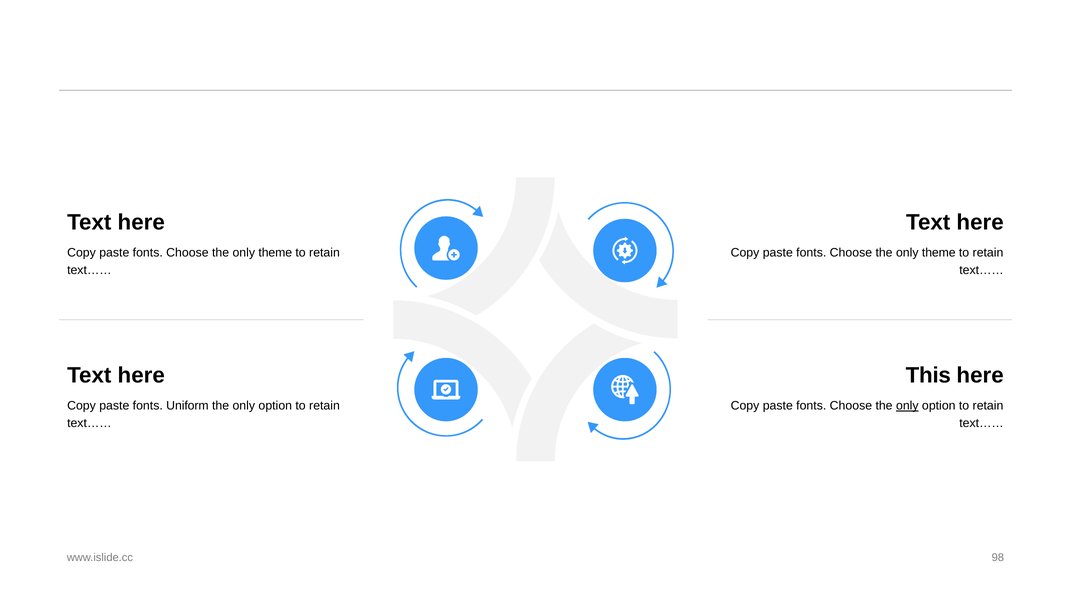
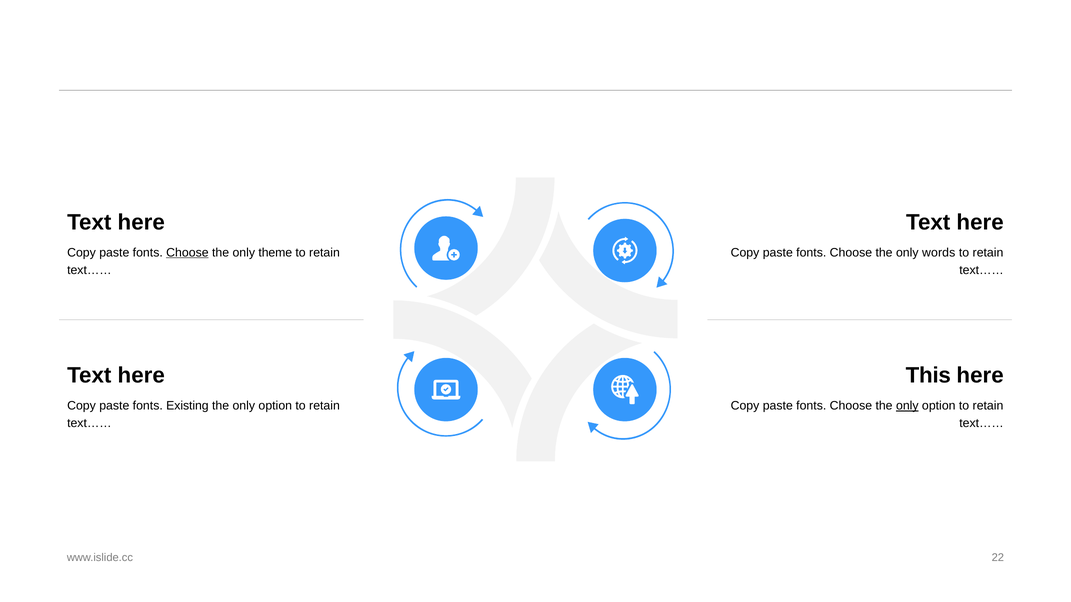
Choose at (187, 253) underline: none -> present
theme at (939, 253): theme -> words
Uniform: Uniform -> Existing
98: 98 -> 22
